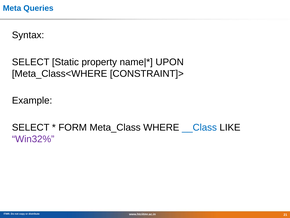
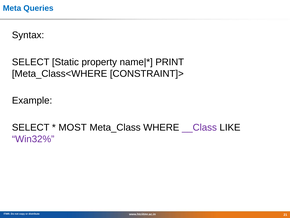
UPON: UPON -> PRINT
FORM: FORM -> MOST
__Class colour: blue -> purple
